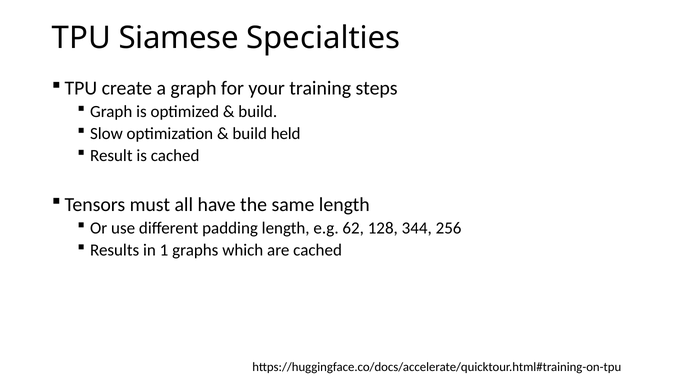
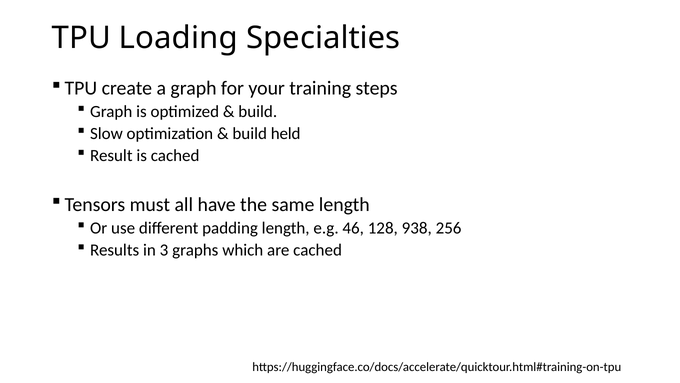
Siamese: Siamese -> Loading
62: 62 -> 46
344: 344 -> 938
1: 1 -> 3
